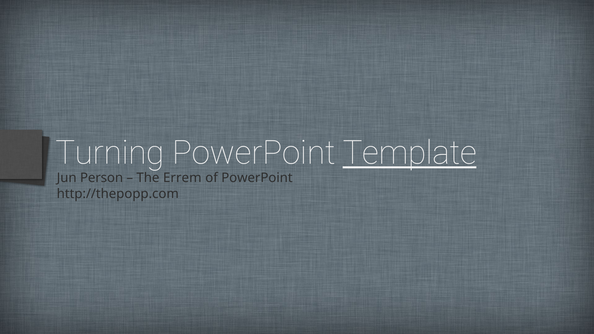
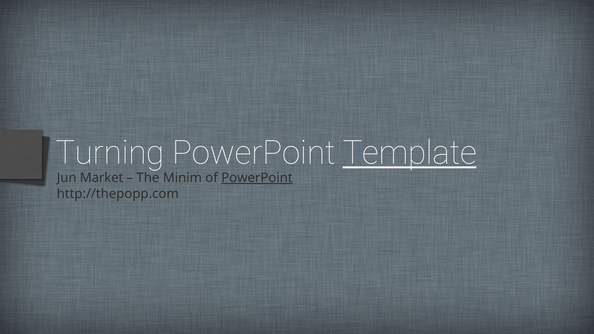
Person: Person -> Market
Errem: Errem -> Minim
PowerPoint at (257, 178) underline: none -> present
